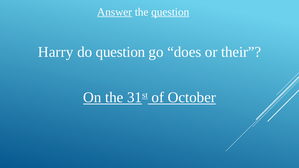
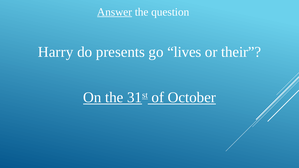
question at (170, 12) underline: present -> none
do question: question -> presents
does: does -> lives
